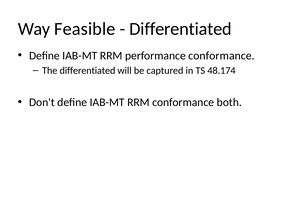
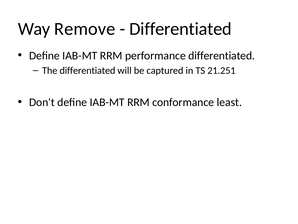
Feasible: Feasible -> Remove
performance conformance: conformance -> differentiated
48.174: 48.174 -> 21.251
both: both -> least
